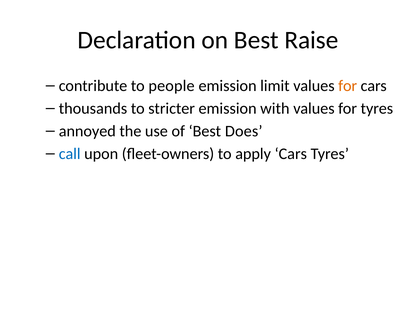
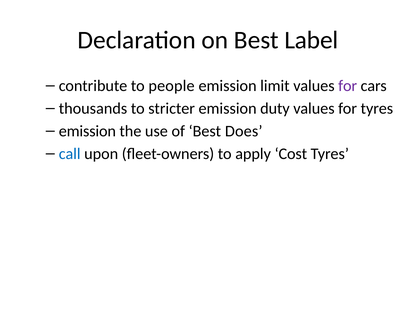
Raise: Raise -> Label
for at (348, 86) colour: orange -> purple
with: with -> duty
annoyed at (87, 131): annoyed -> emission
apply Cars: Cars -> Cost
